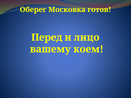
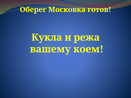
Перед: Перед -> Кукла
лицо: лицо -> режа
